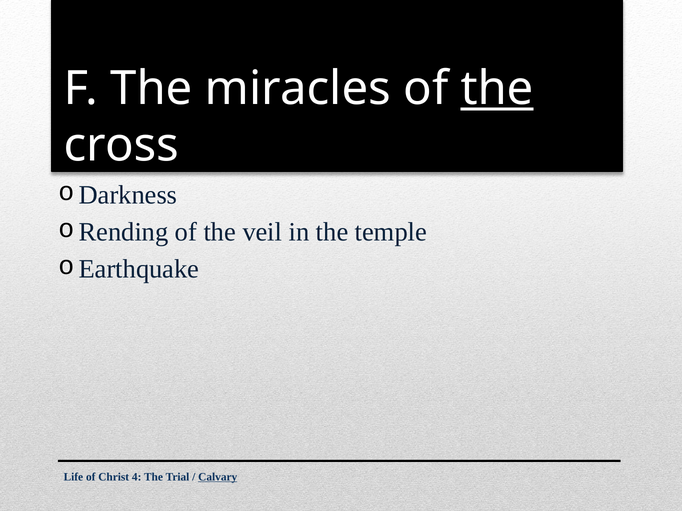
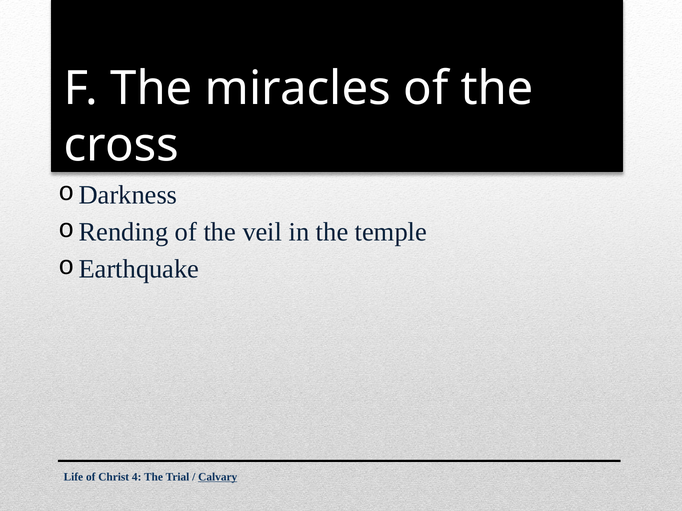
the at (497, 89) underline: present -> none
